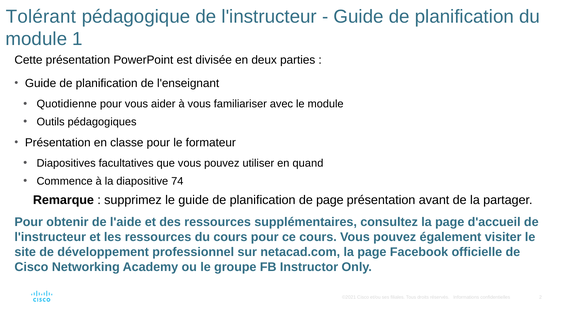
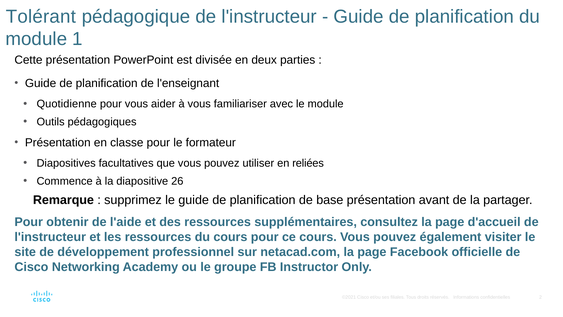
quand: quand -> reliées
74: 74 -> 26
de page: page -> base
